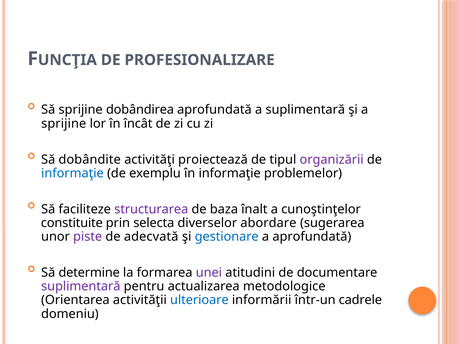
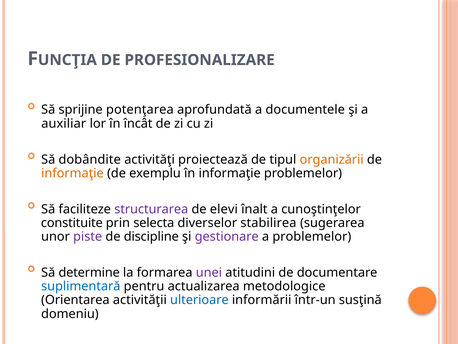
dobândirea: dobândirea -> potenţarea
a suplimentară: suplimentară -> documentele
sprijine at (64, 123): sprijine -> auxiliar
organizării colour: purple -> orange
informaţie at (72, 173) colour: blue -> orange
baza: baza -> elevi
abordare: abordare -> stabilirea
adecvată: adecvată -> discipline
gestionare colour: blue -> purple
a aprofundată: aprofundată -> problemelor
suplimentară at (81, 286) colour: purple -> blue
cadrele: cadrele -> susţină
